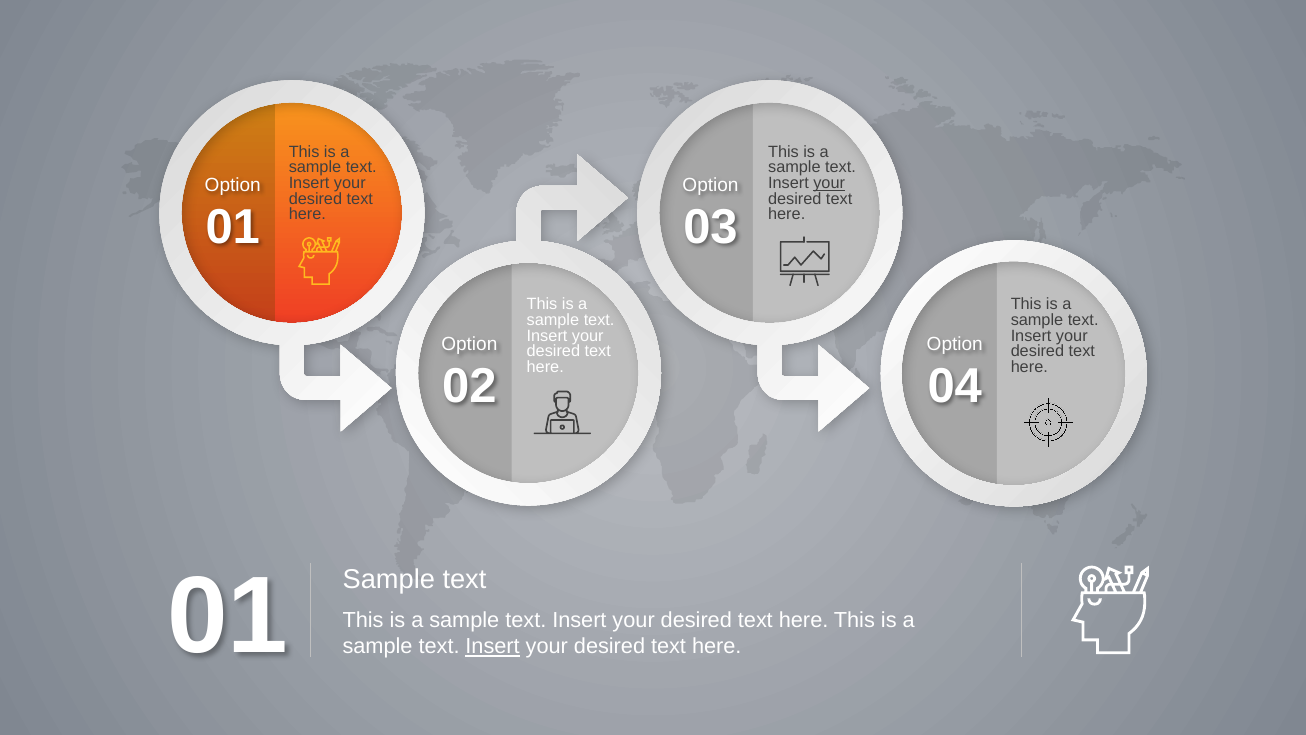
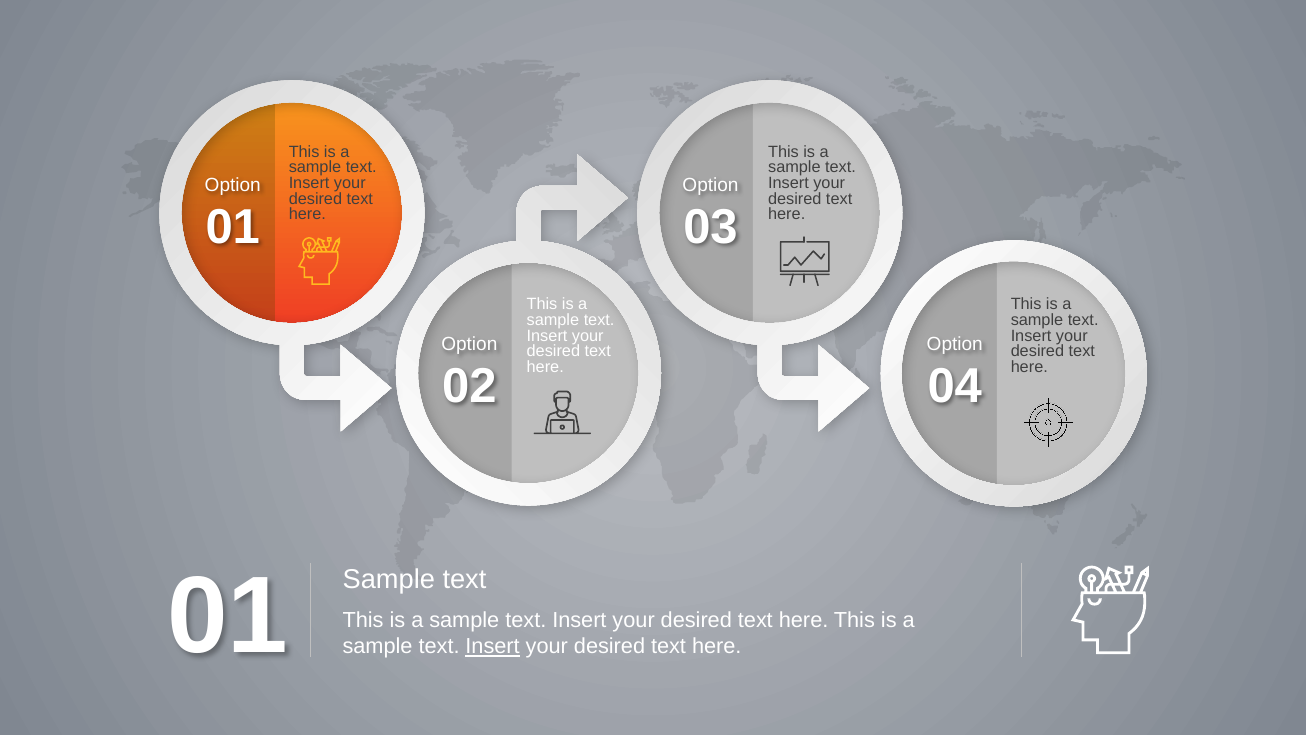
your at (829, 183) underline: present -> none
